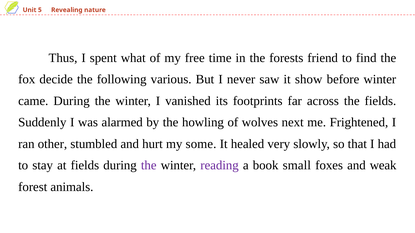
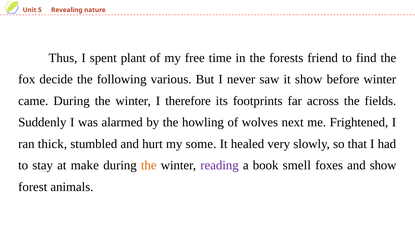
what: what -> plant
vanished: vanished -> therefore
other: other -> thick
at fields: fields -> make
the at (149, 166) colour: purple -> orange
small: small -> smell
and weak: weak -> show
